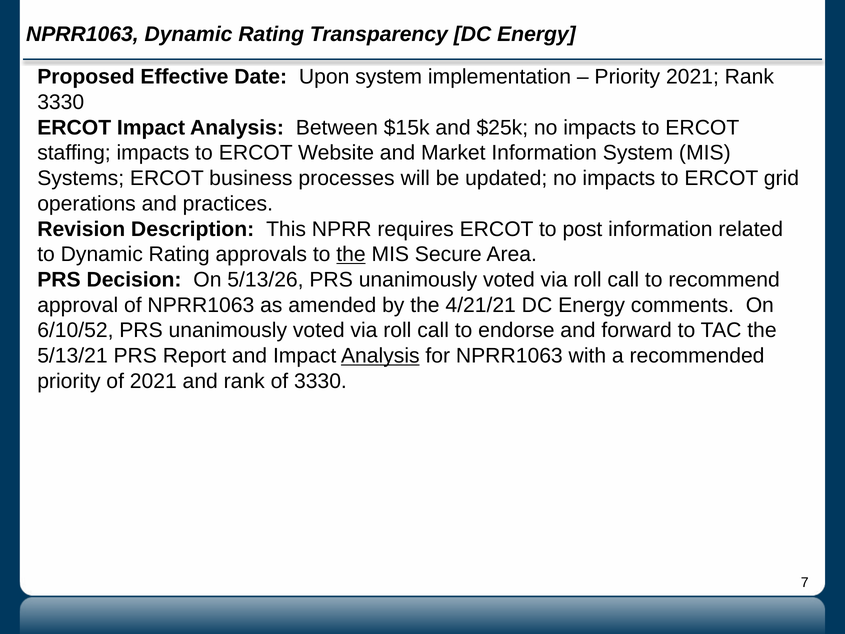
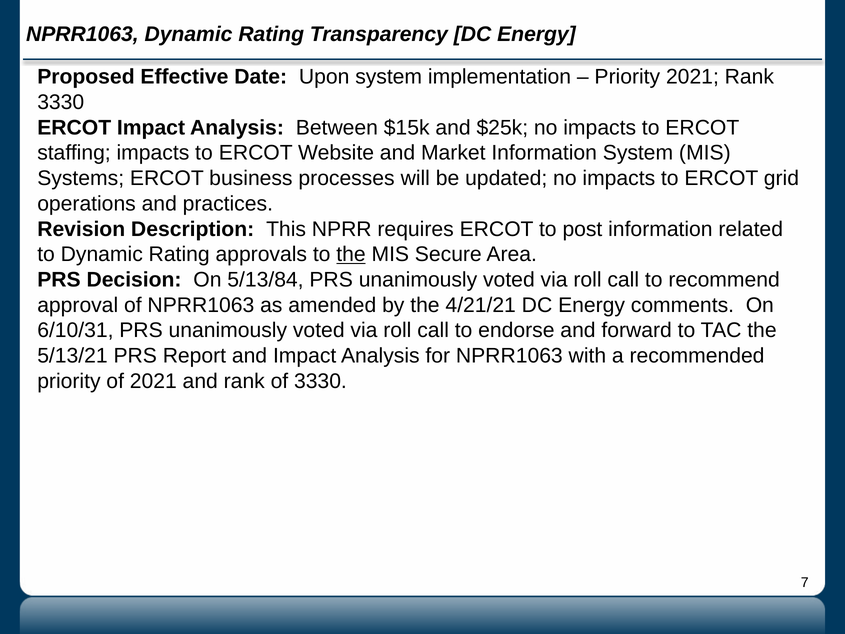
5/13/26: 5/13/26 -> 5/13/84
6/10/52: 6/10/52 -> 6/10/31
Analysis at (380, 356) underline: present -> none
